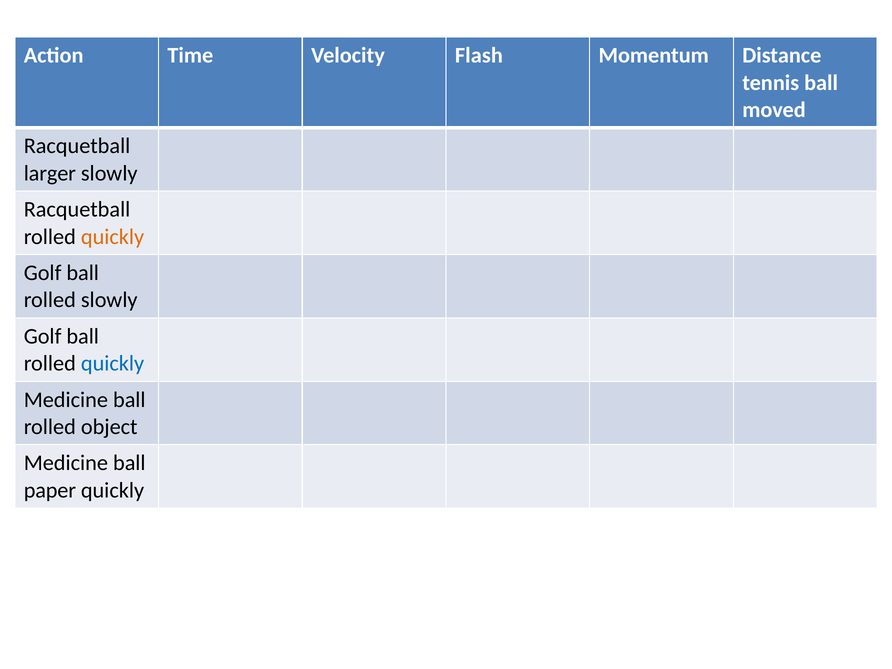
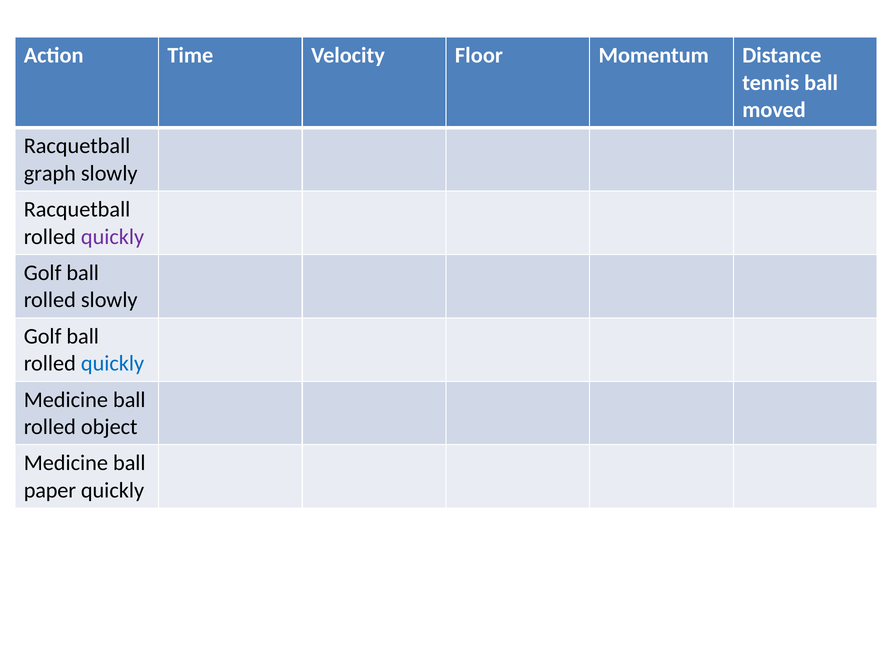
Flash: Flash -> Floor
larger: larger -> graph
quickly at (113, 237) colour: orange -> purple
